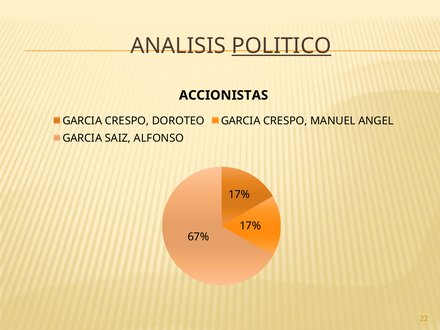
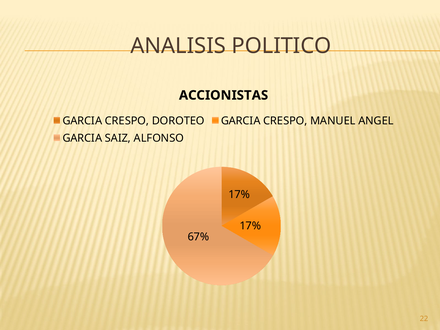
POLITICO underline: present -> none
